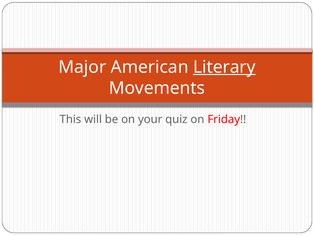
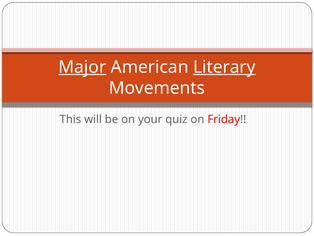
Major underline: none -> present
